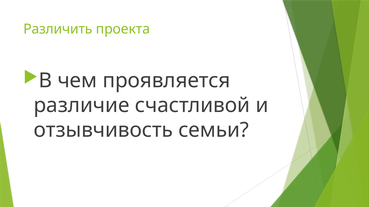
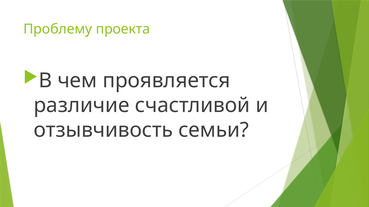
Различить: Различить -> Проблему
